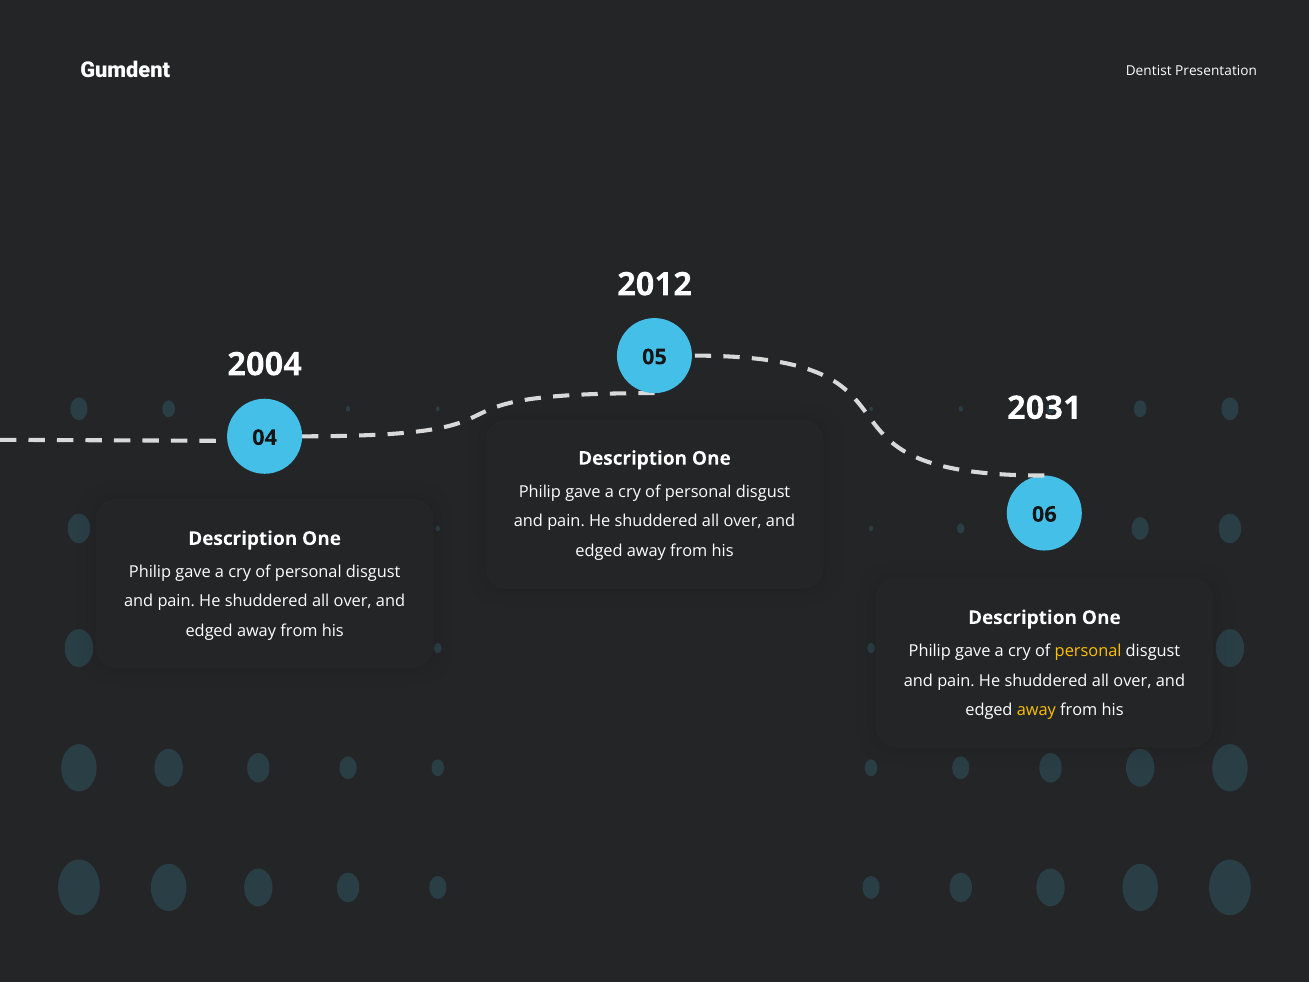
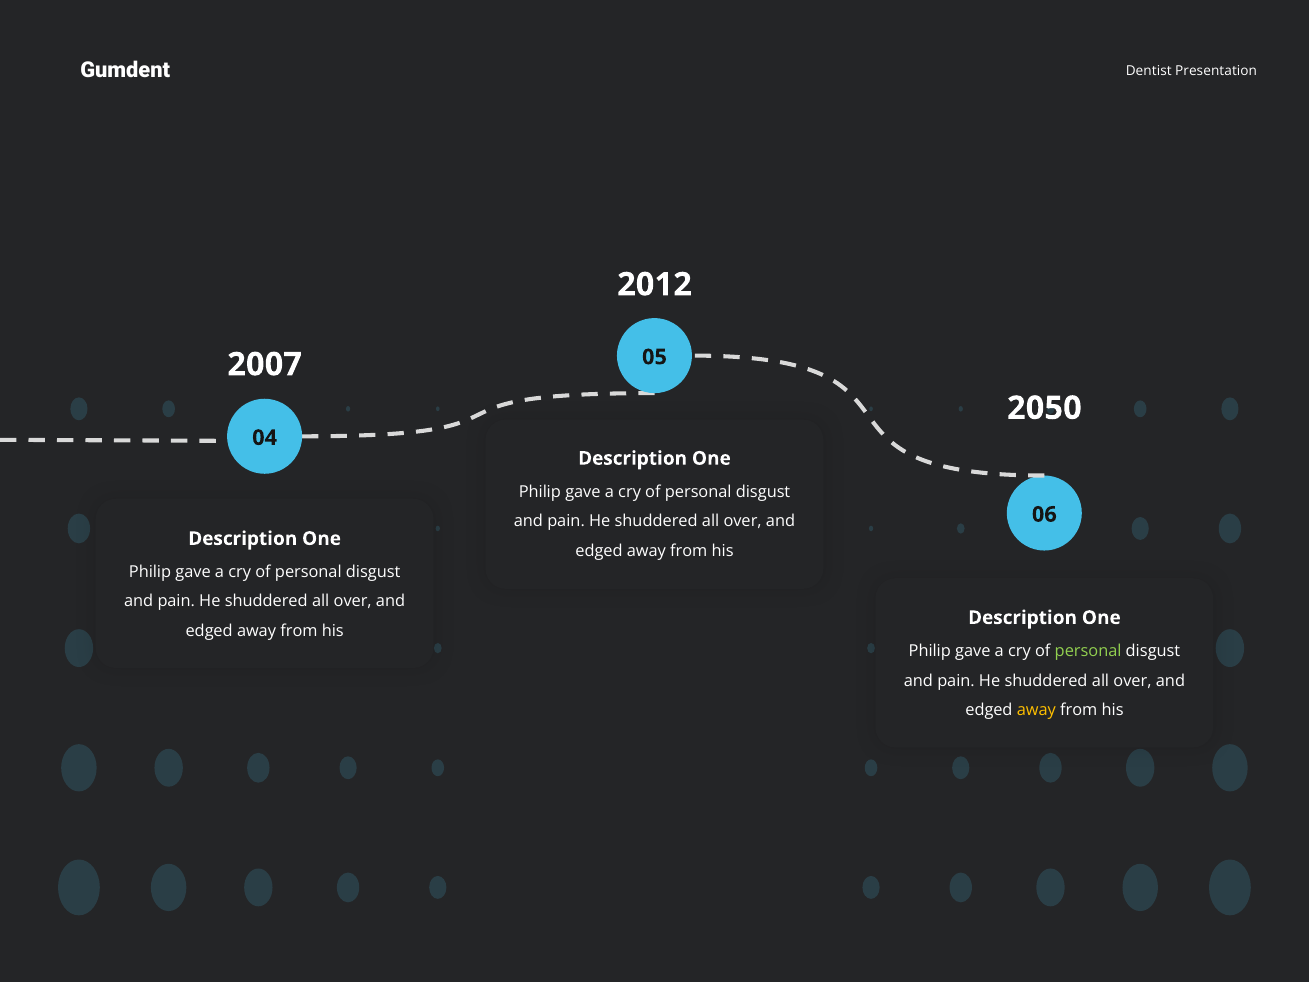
2004: 2004 -> 2007
2031: 2031 -> 2050
personal at (1088, 651) colour: yellow -> light green
